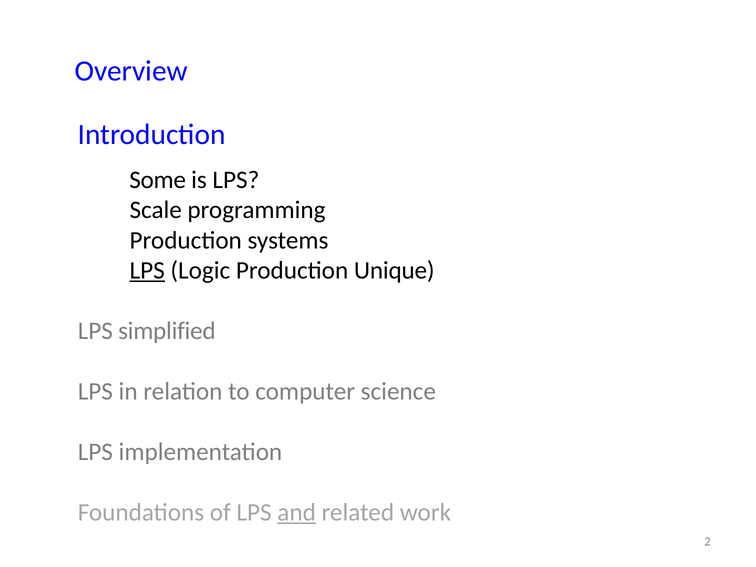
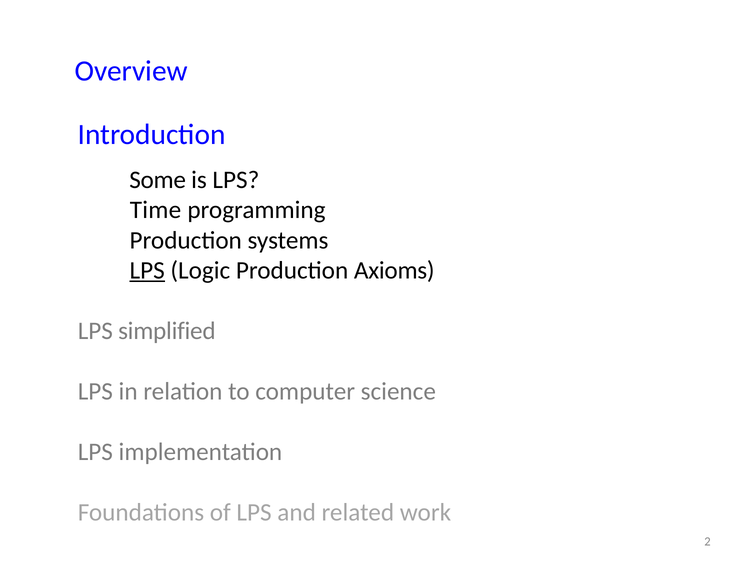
Scale: Scale -> Time
Unique: Unique -> Axioms
and underline: present -> none
